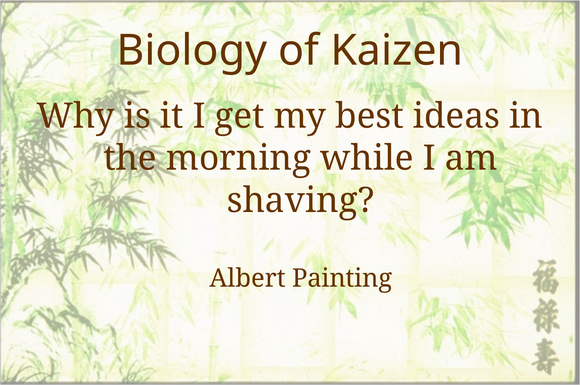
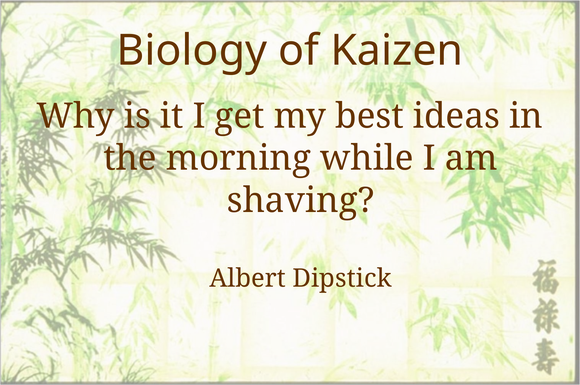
Painting: Painting -> Dipstick
